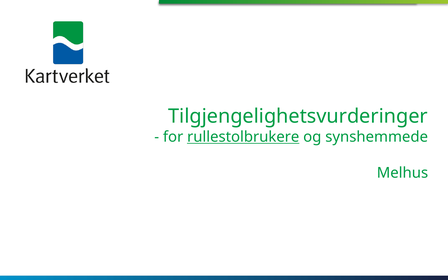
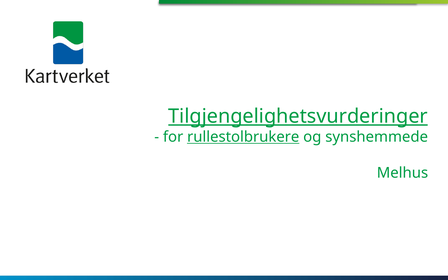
Tilgjengelighetsvurderinger underline: none -> present
